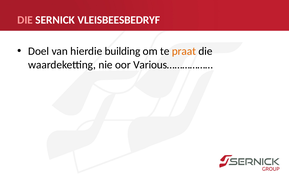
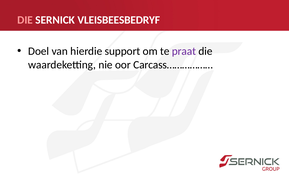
building: building -> support
praat colour: orange -> purple
Various………………: Various……………… -> Carcass………………
